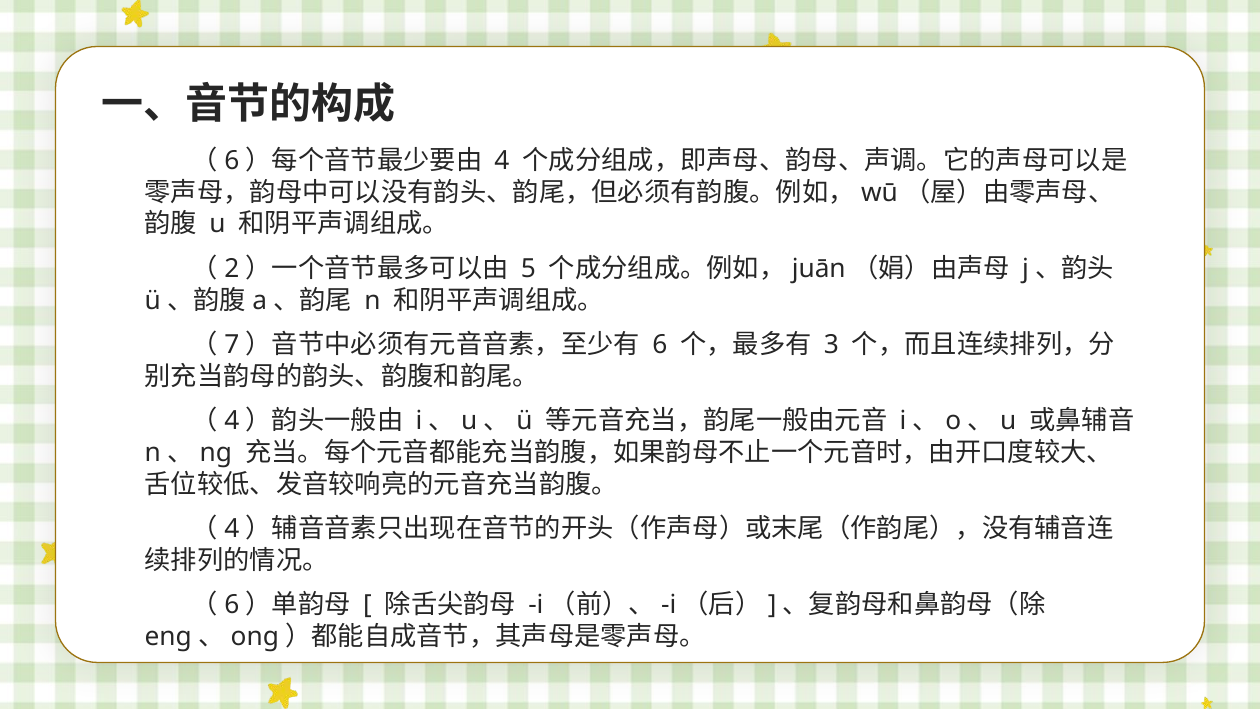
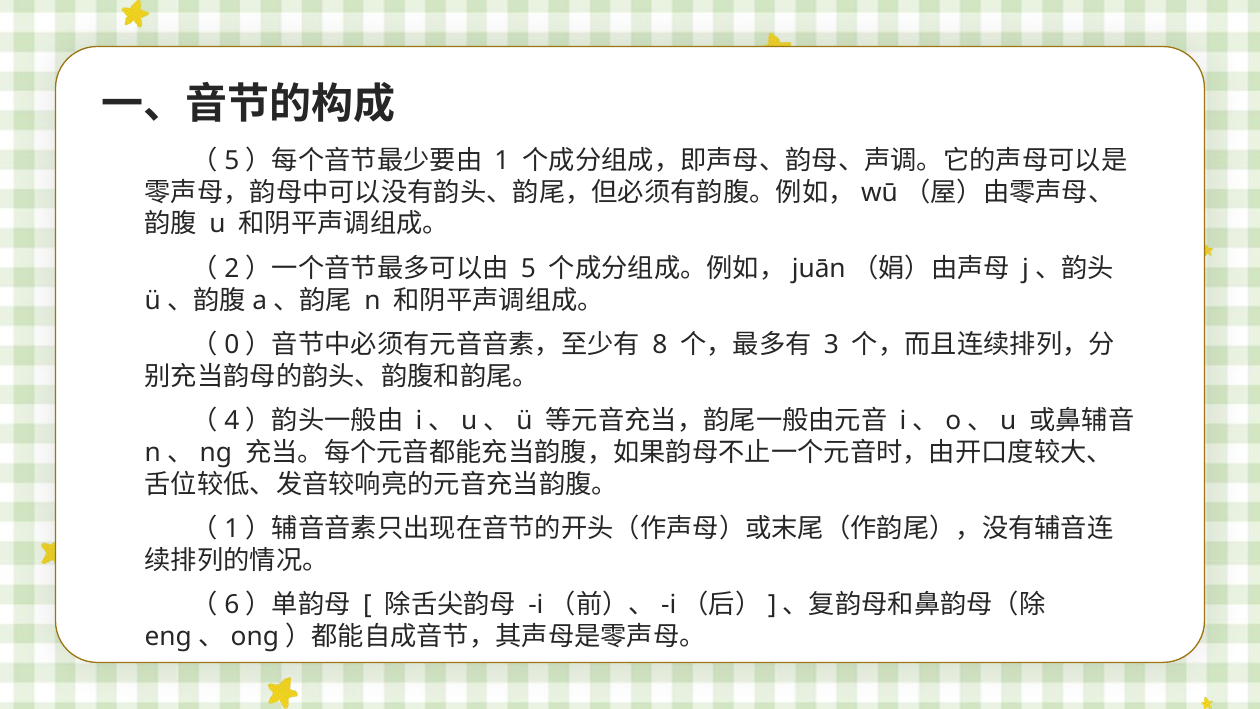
6 at (232, 161): 6 -> 5
4 at (502, 161): 4 -> 1
7: 7 -> 0
6 at (660, 345): 6 -> 8
4 at (232, 529): 4 -> 1
